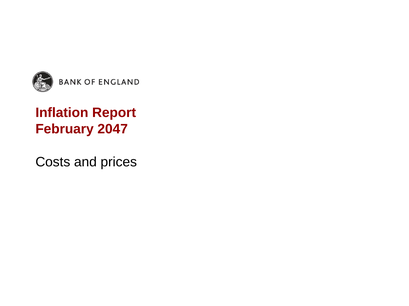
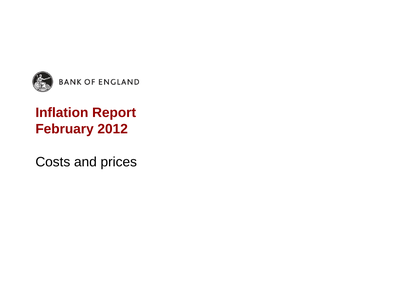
2047: 2047 -> 2012
